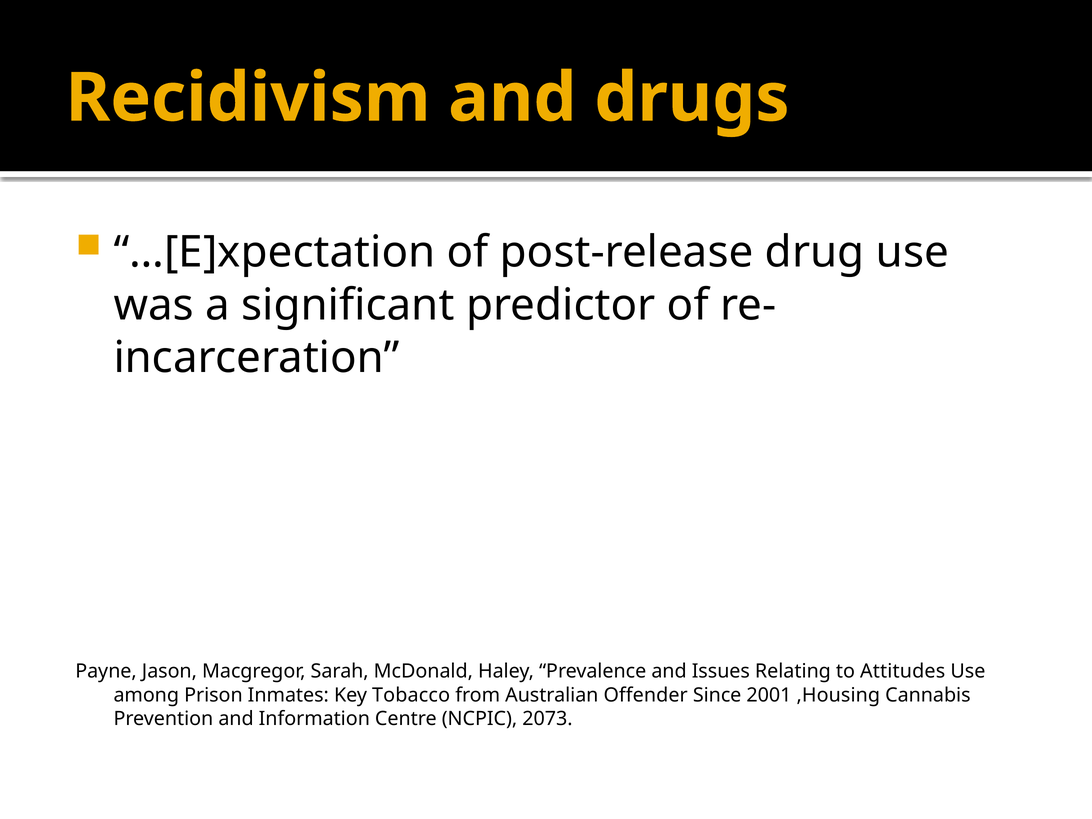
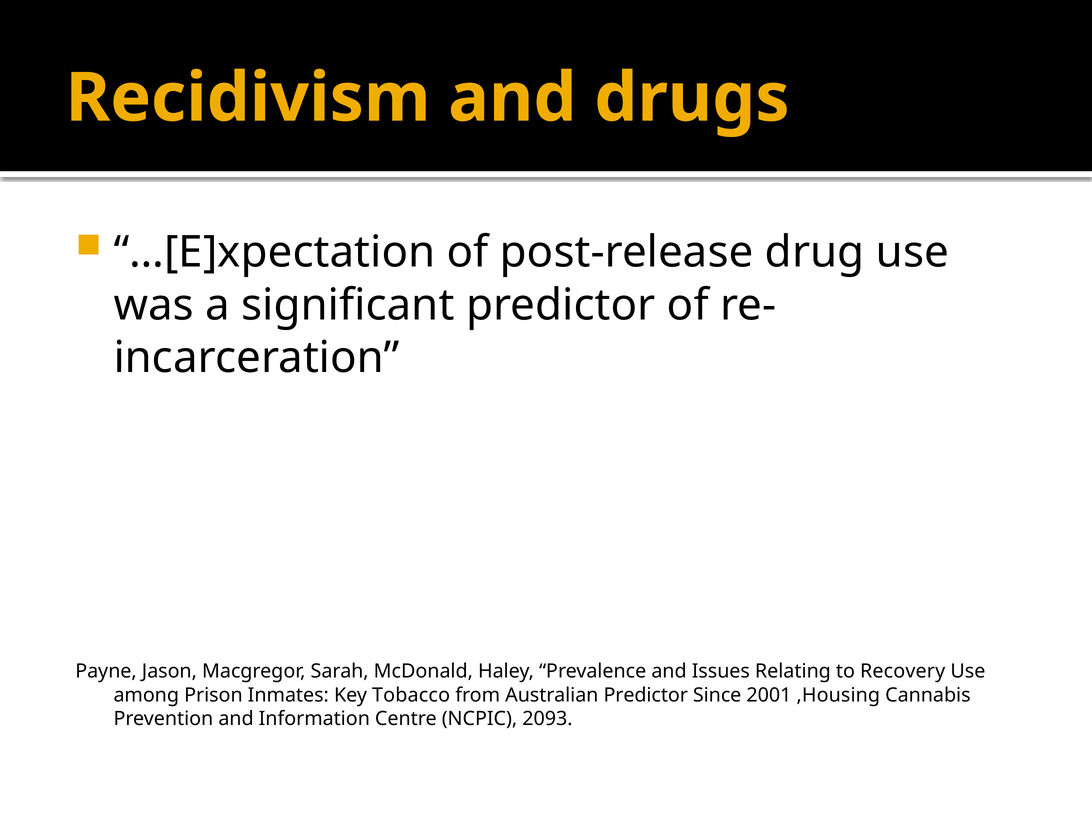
Attitudes: Attitudes -> Recovery
Australian Offender: Offender -> Predictor
2073: 2073 -> 2093
